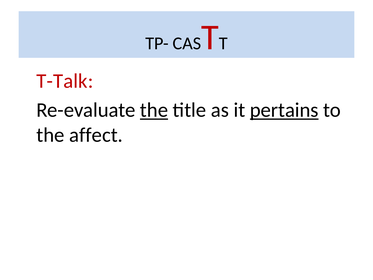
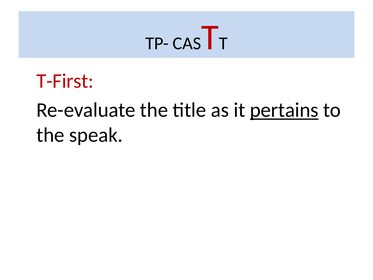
T-Talk: T-Talk -> T-First
the at (154, 110) underline: present -> none
affect: affect -> speak
